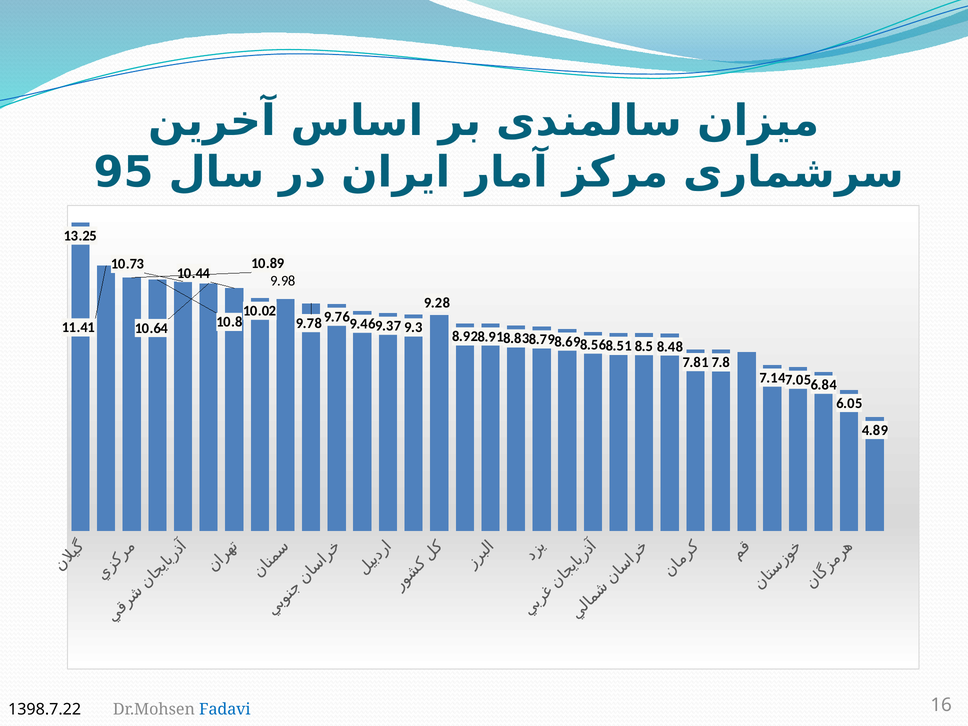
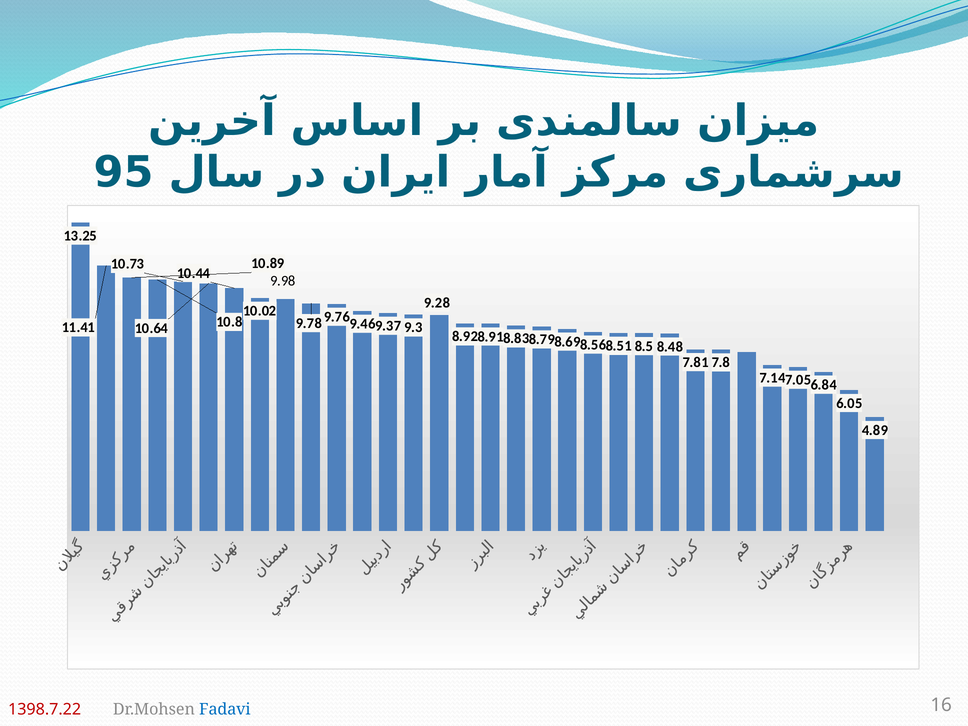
1398.7.22 colour: black -> red
